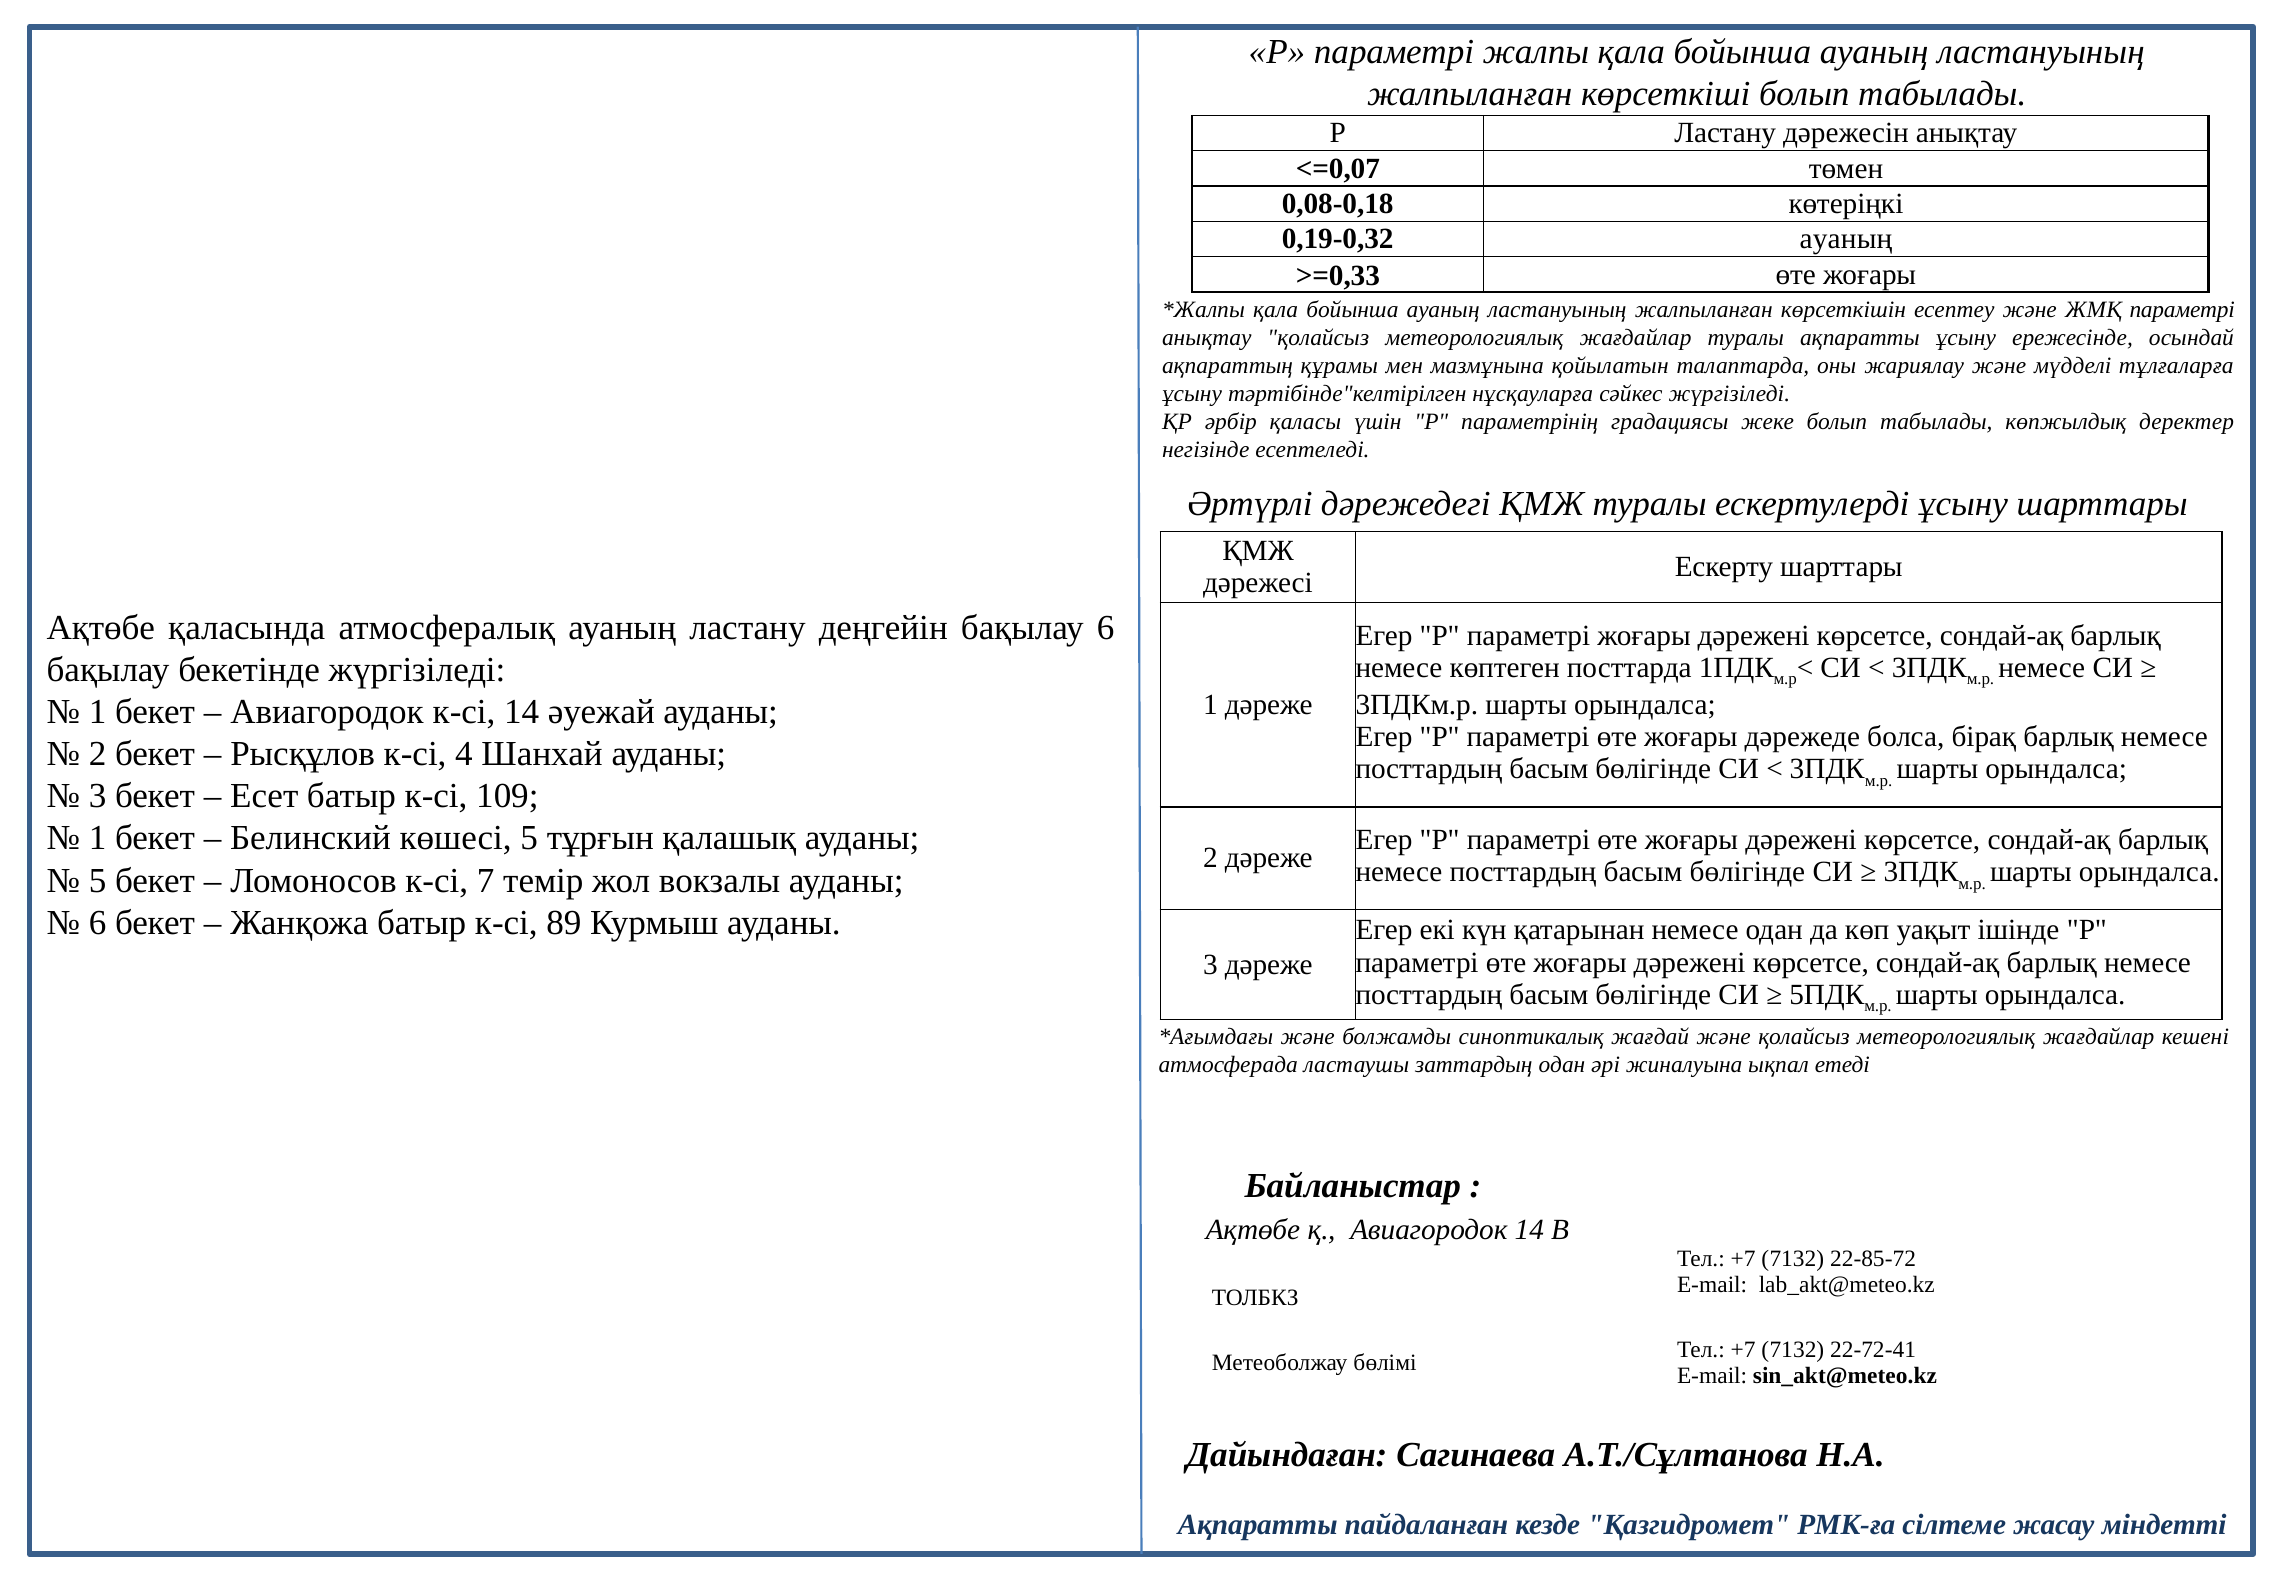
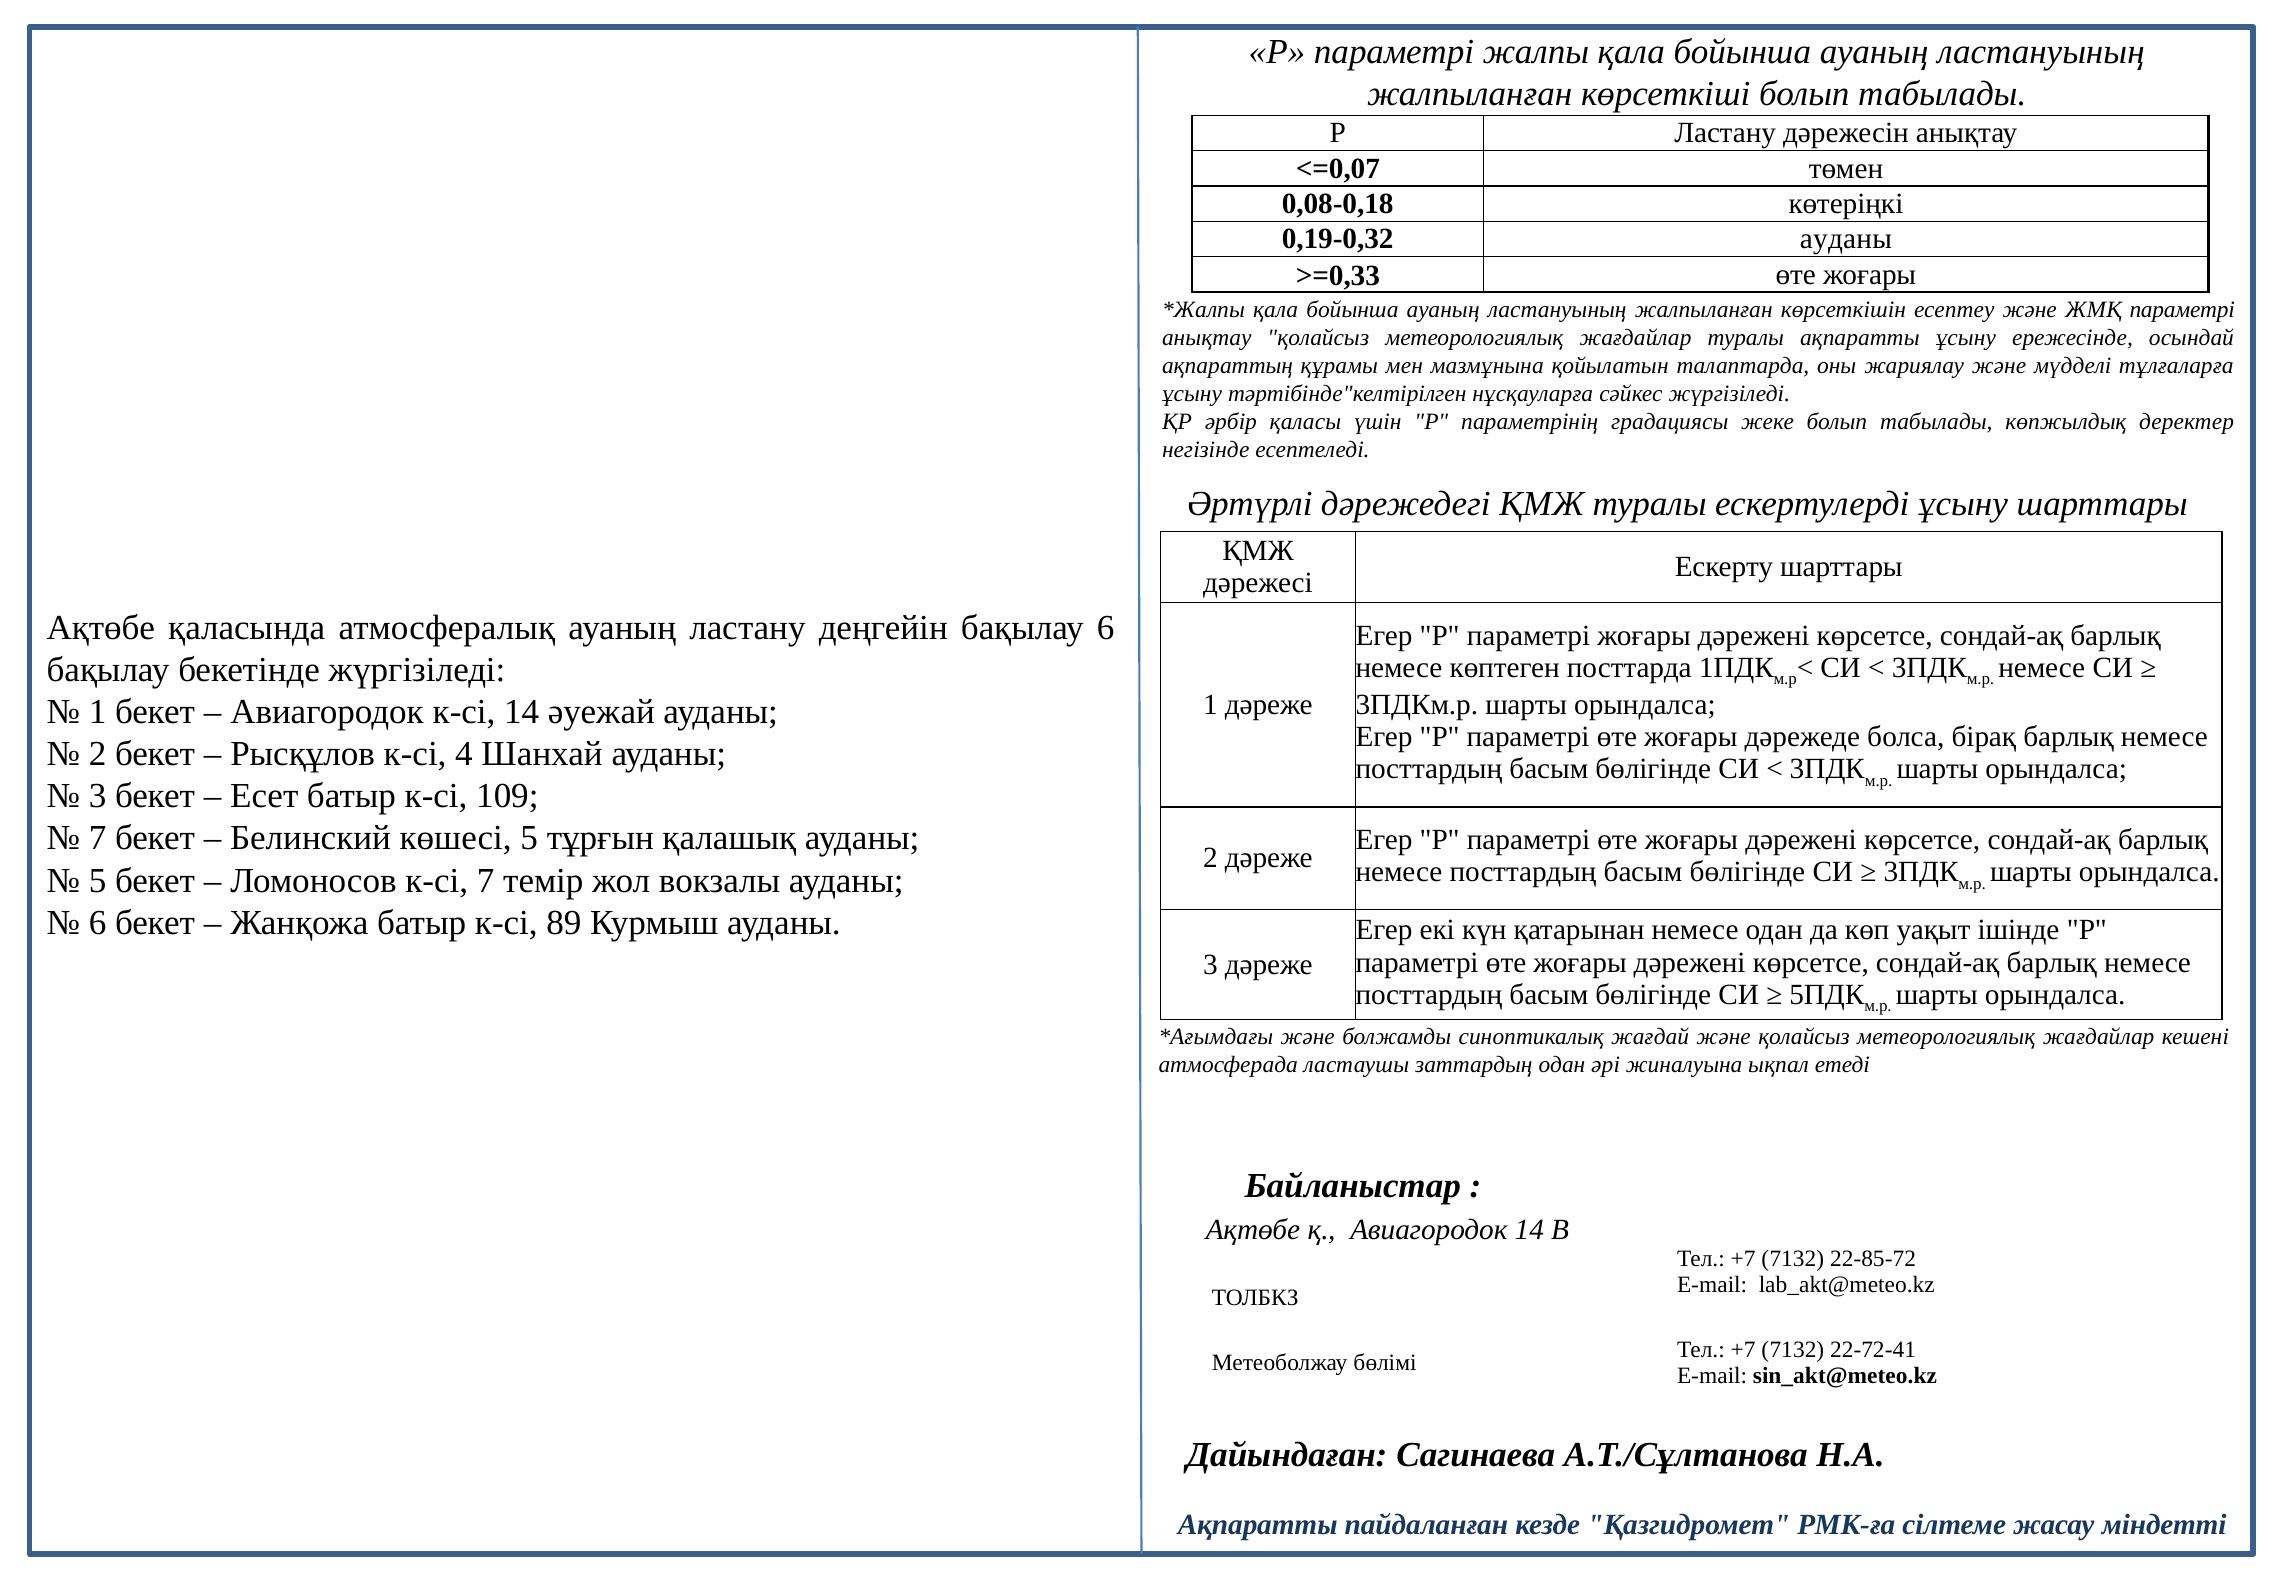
0,19-0,32 ауаның: ауаның -> ауданы
1 at (98, 838): 1 -> 7
